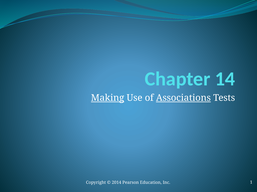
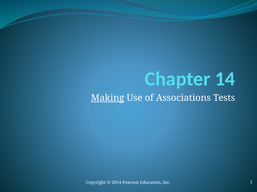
Associations underline: present -> none
